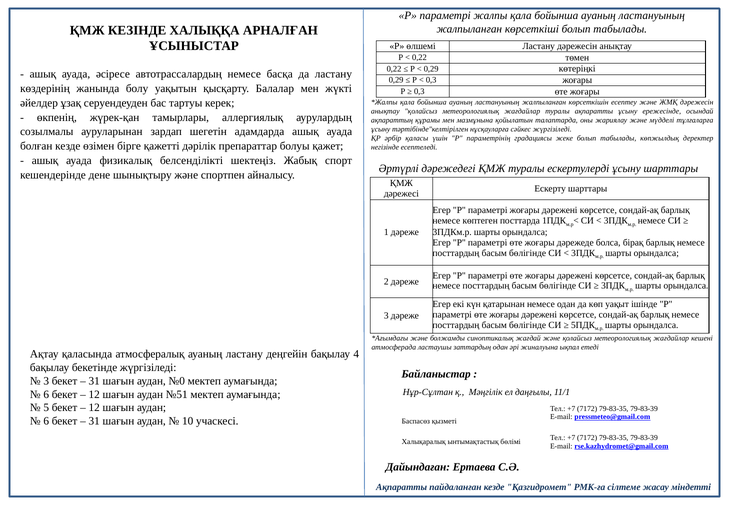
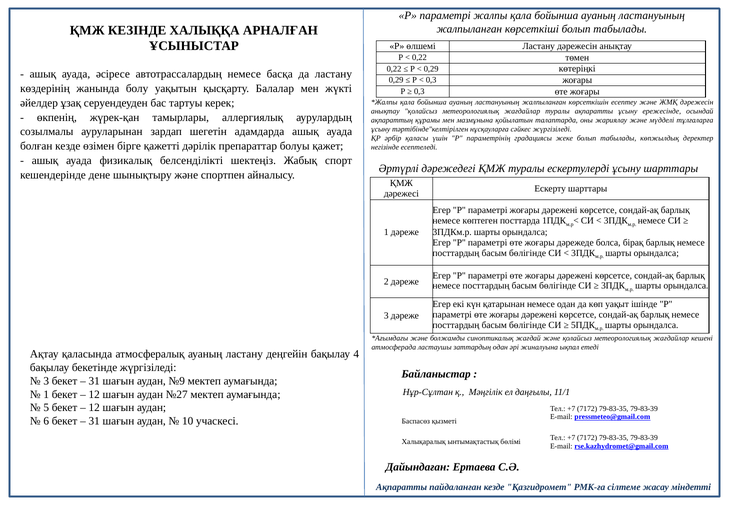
№0: №0 -> №9
6 at (46, 394): 6 -> 1
№51: №51 -> №27
